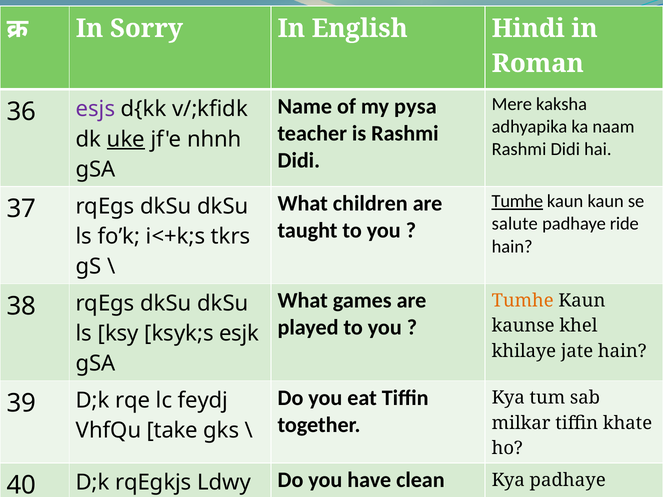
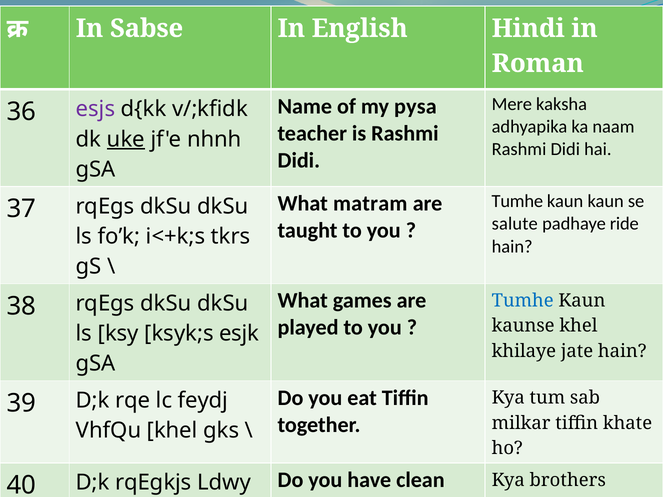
Sorry: Sorry -> Sabse
Tumhe at (517, 201) underline: present -> none
children: children -> matram
Tumhe at (523, 301) colour: orange -> blue
VhfQu take: take -> khel
Kya padhaye: padhaye -> brothers
